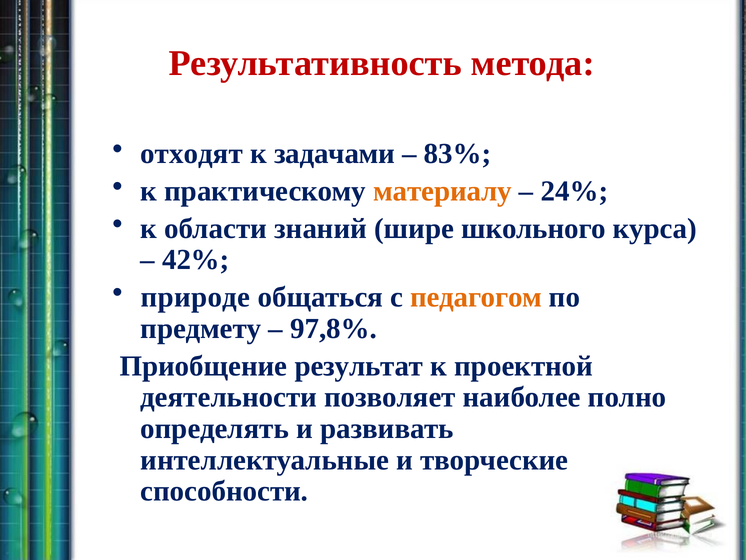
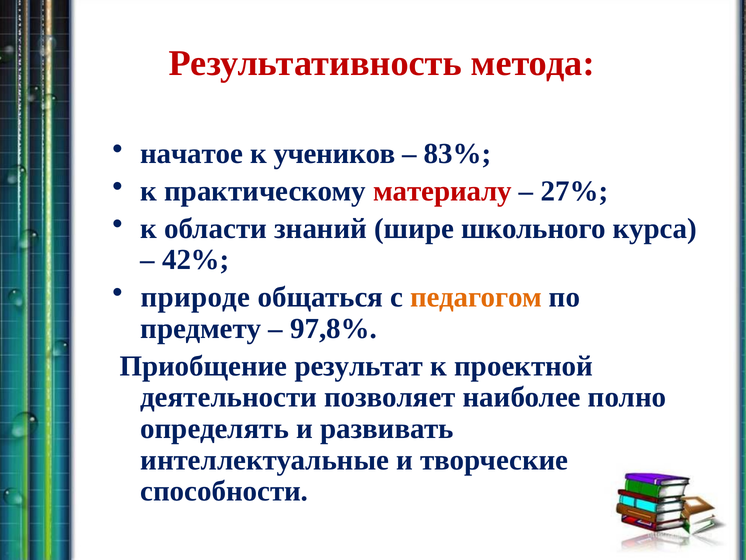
отходят: отходят -> начатое
задачами: задачами -> учеников
материалу colour: orange -> red
24%: 24% -> 27%
